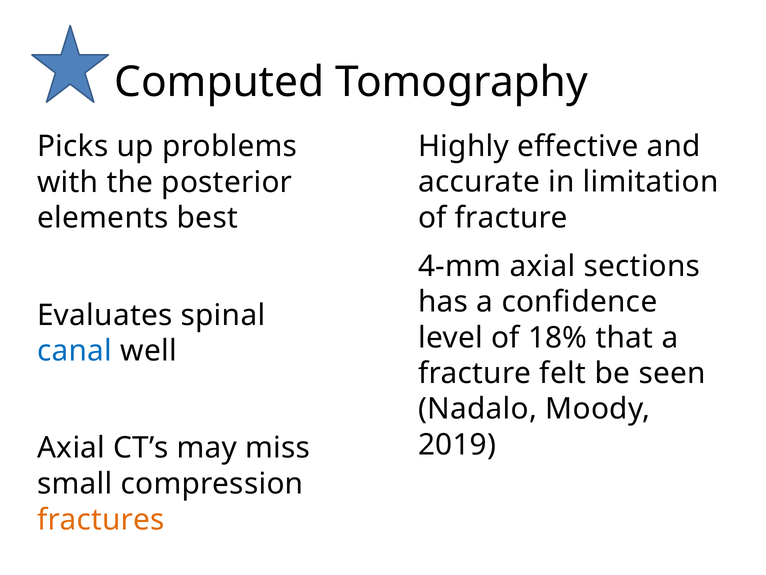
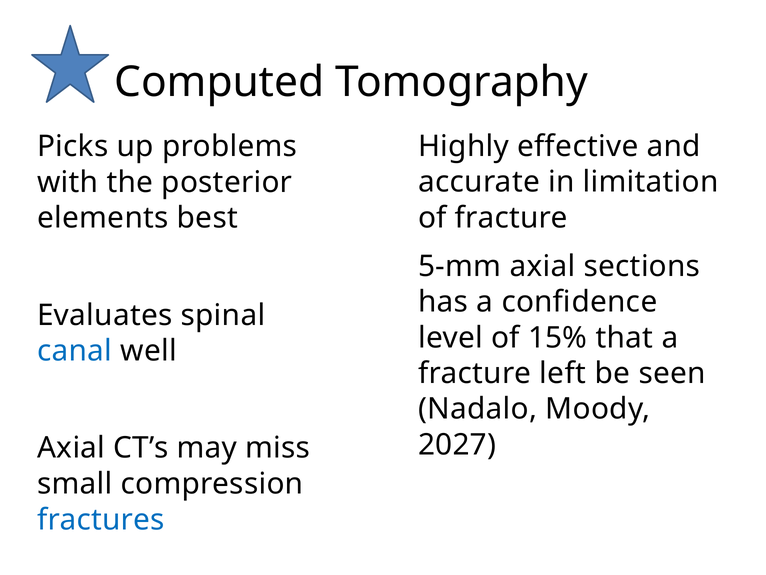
4-mm: 4-mm -> 5-mm
18%: 18% -> 15%
felt: felt -> left
2019: 2019 -> 2027
fractures colour: orange -> blue
